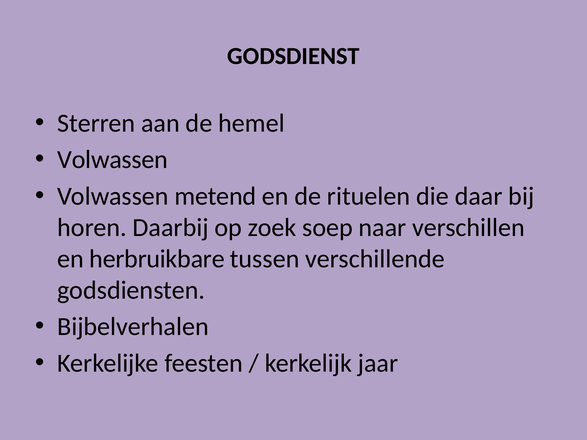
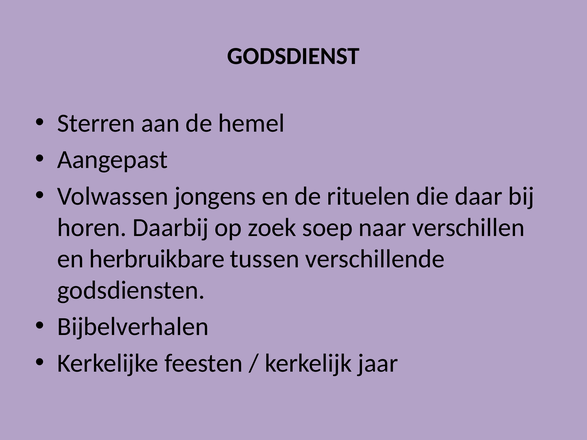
Volwassen at (113, 160): Volwassen -> Aangepast
metend: metend -> jongens
